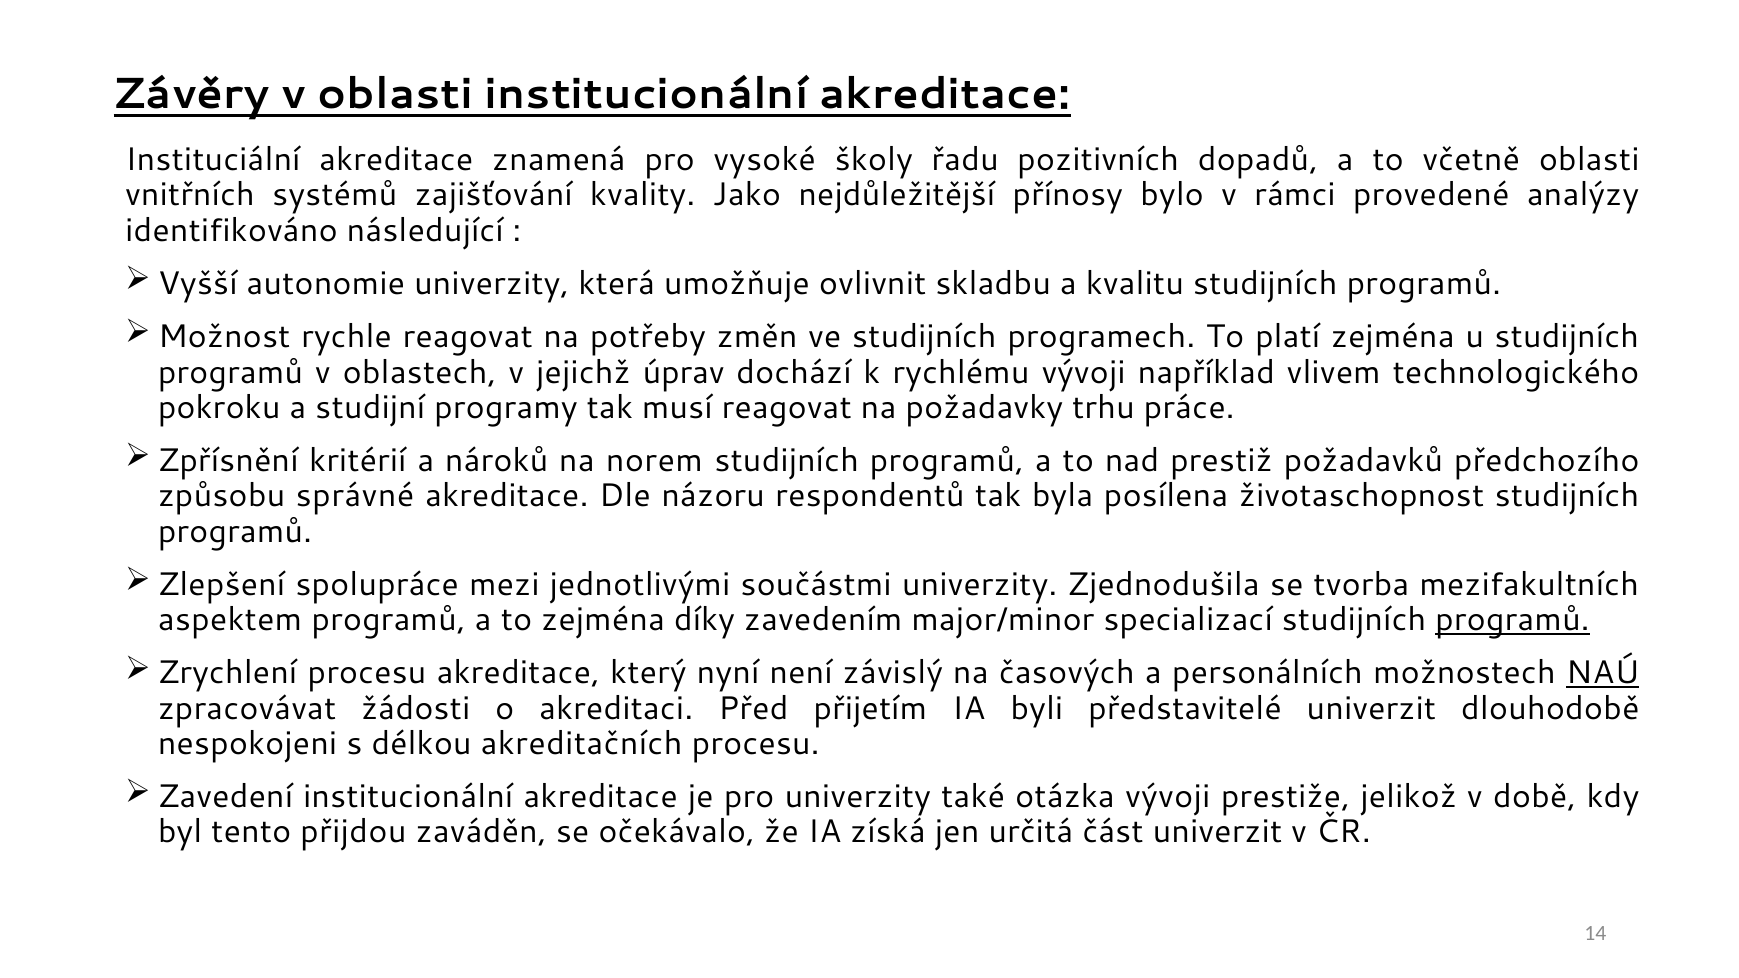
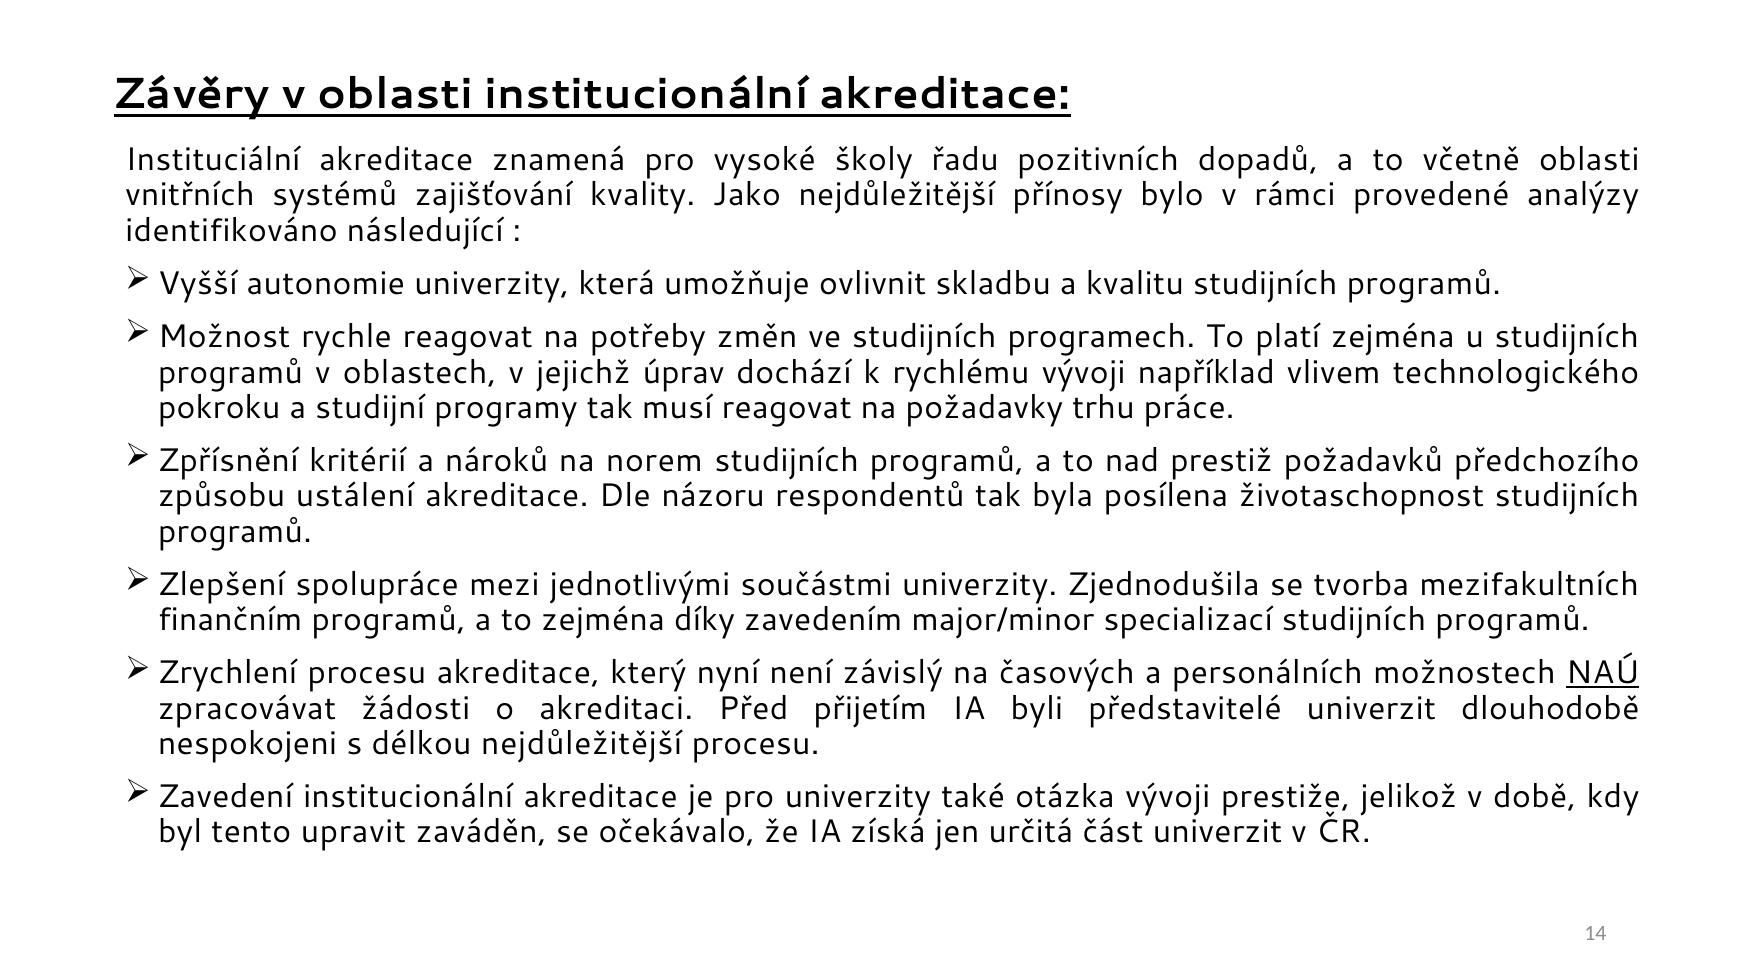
správné: správné -> ustálení
aspektem: aspektem -> finančním
programů at (1513, 620) underline: present -> none
délkou akreditačních: akreditačních -> nejdůležitější
přijdou: přijdou -> upravit
